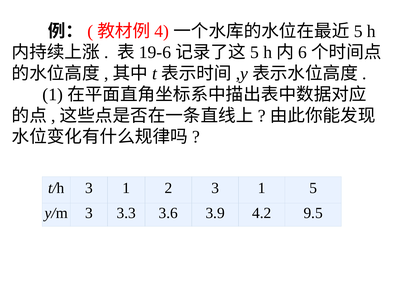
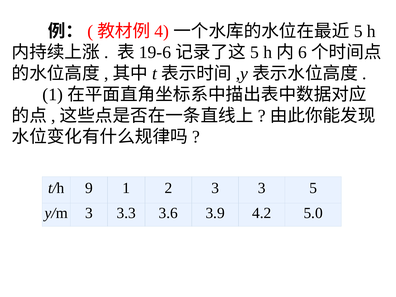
t/h 3: 3 -> 9
2 3 1: 1 -> 3
9.5: 9.5 -> 5.0
